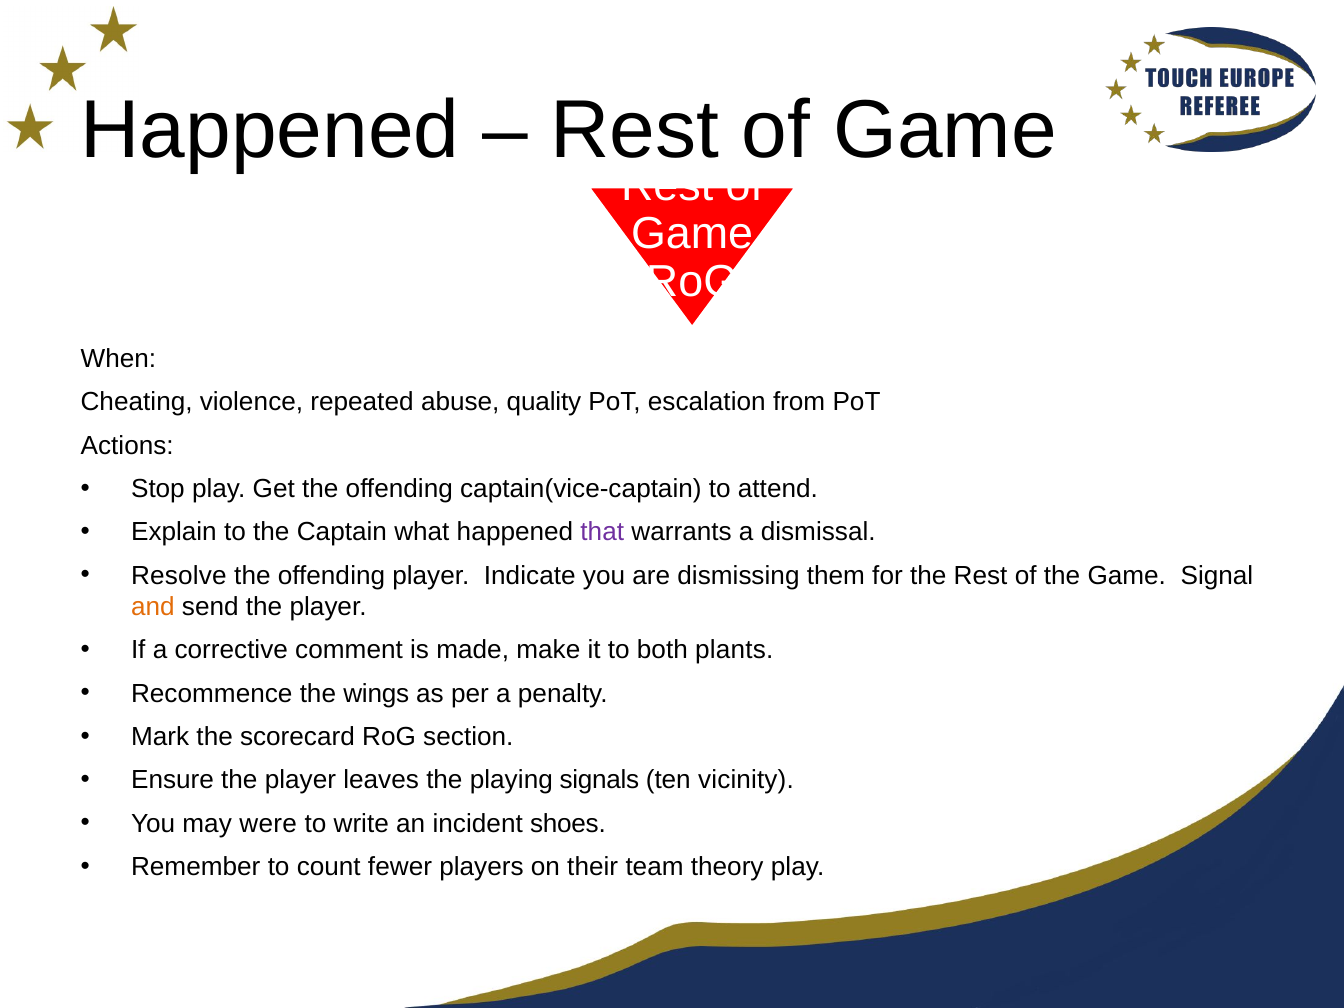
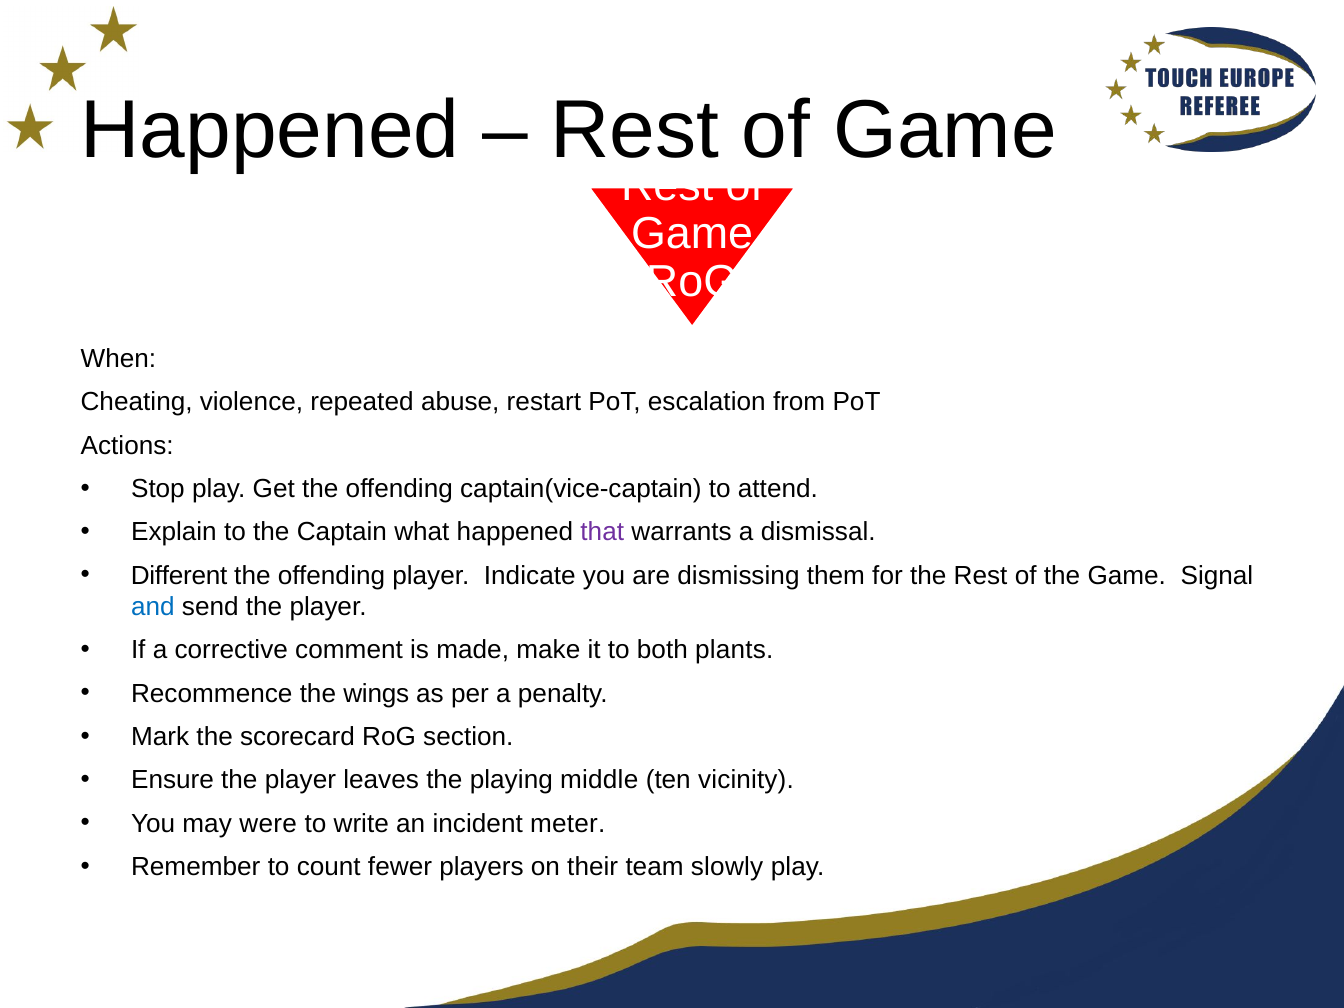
quality: quality -> restart
Resolve: Resolve -> Different
and colour: orange -> blue
signals: signals -> middle
shoes: shoes -> meter
theory: theory -> slowly
